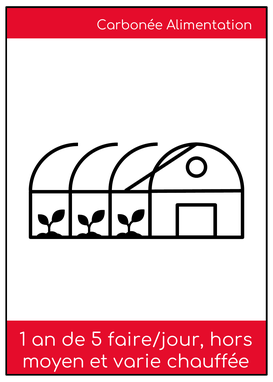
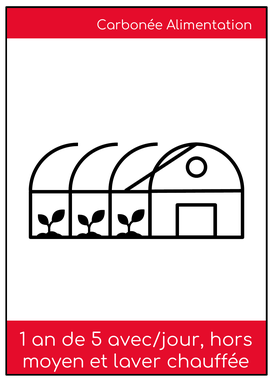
faire/jour: faire/jour -> avec/jour
varie: varie -> laver
